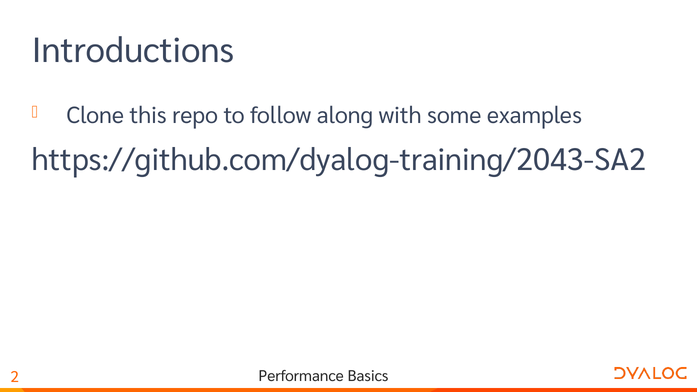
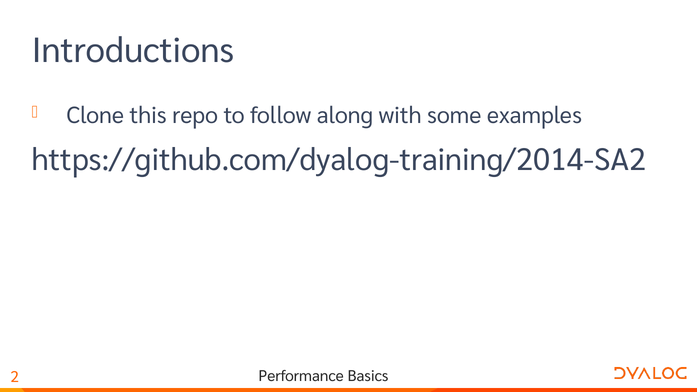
https://github.com/dyalog-training/2043-SA2: https://github.com/dyalog-training/2043-SA2 -> https://github.com/dyalog-training/2014-SA2
